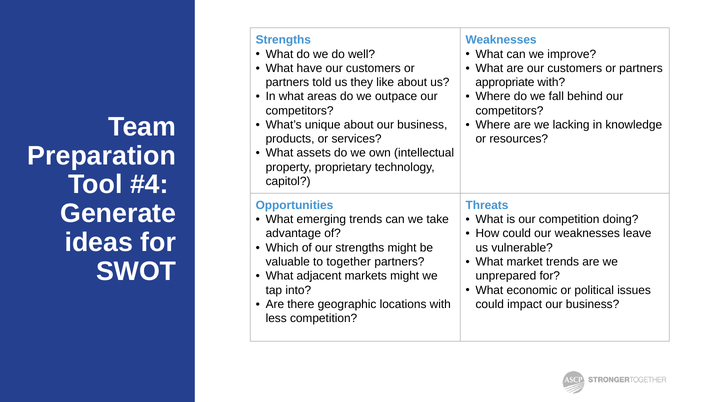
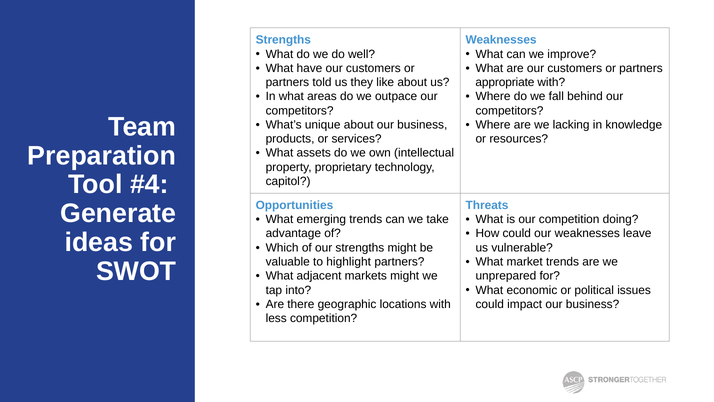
together: together -> highlight
